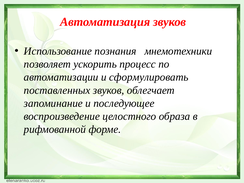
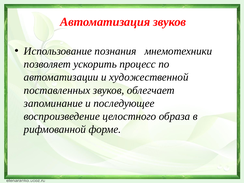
сформулировать: сформулировать -> художественной
